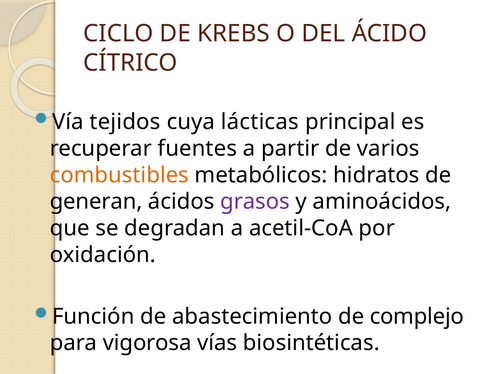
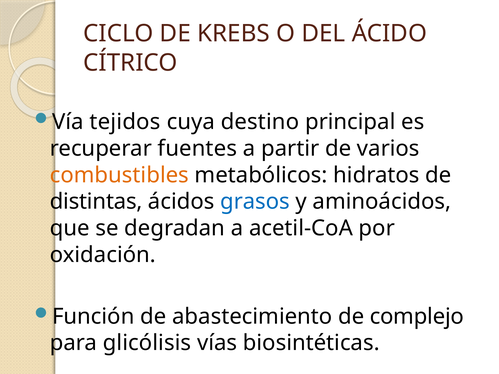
lácticas: lácticas -> destino
generan: generan -> distintas
grasos colour: purple -> blue
vigorosa: vigorosa -> glicólisis
